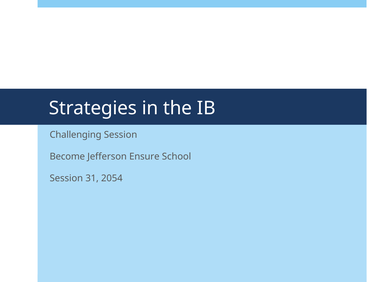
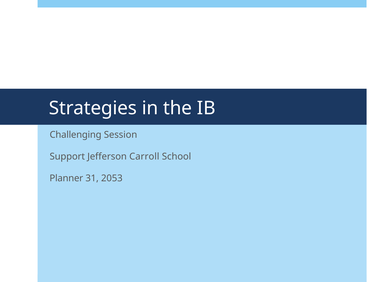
Become: Become -> Support
Ensure: Ensure -> Carroll
Session at (66, 178): Session -> Planner
2054: 2054 -> 2053
